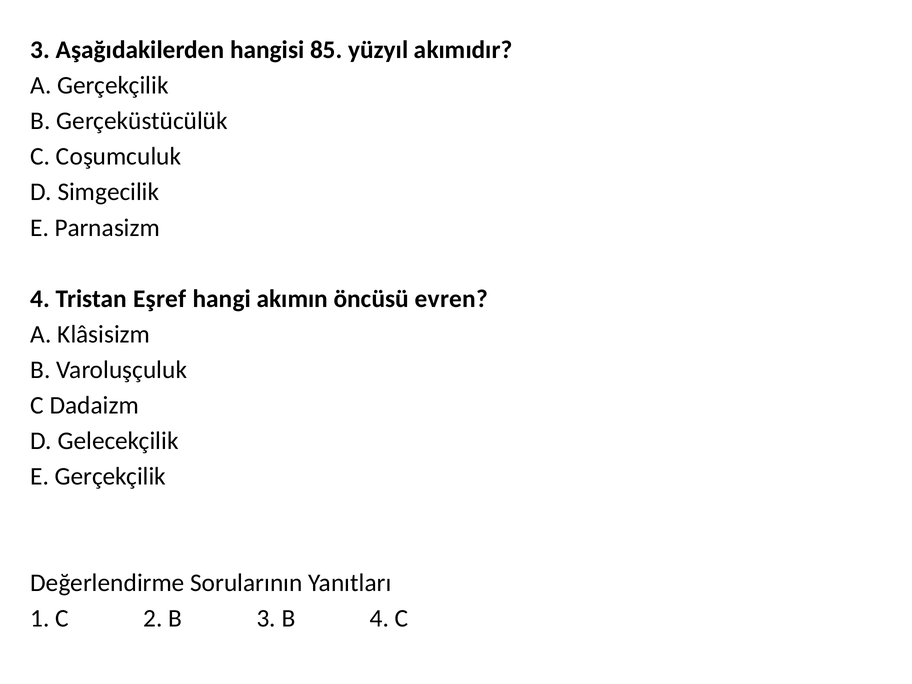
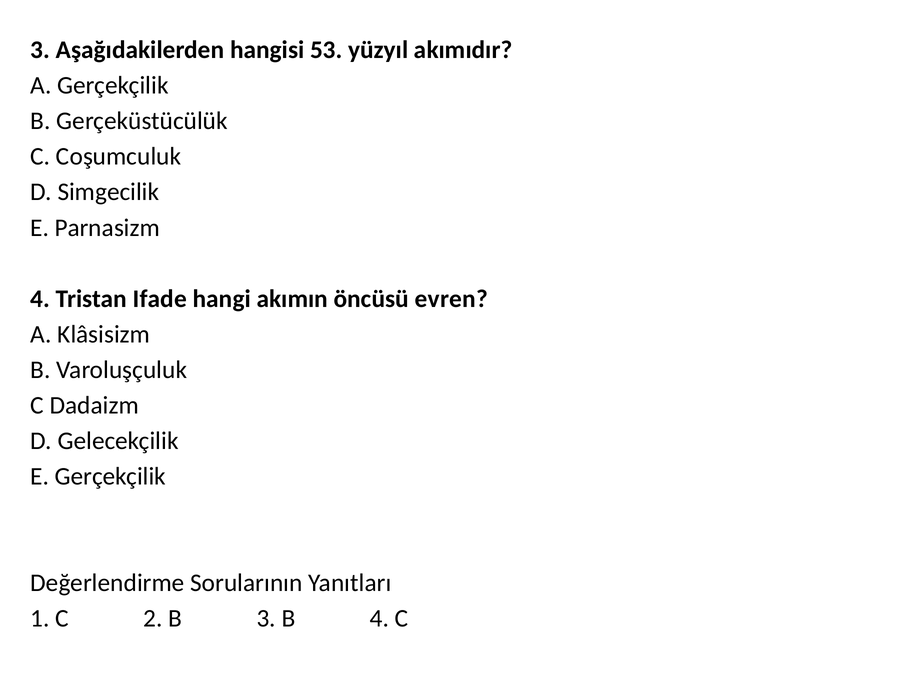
85: 85 -> 53
Eşref: Eşref -> Ifade
